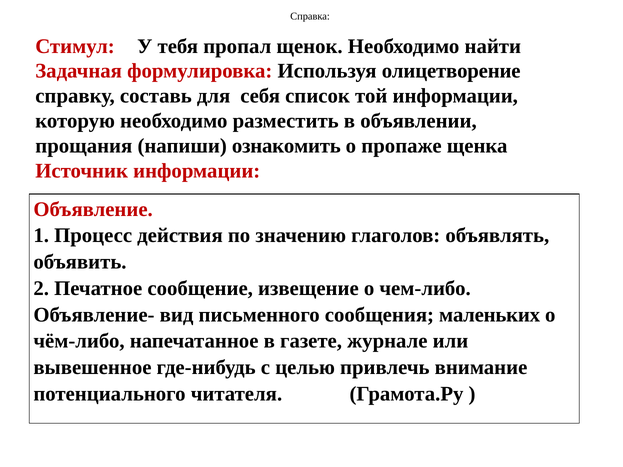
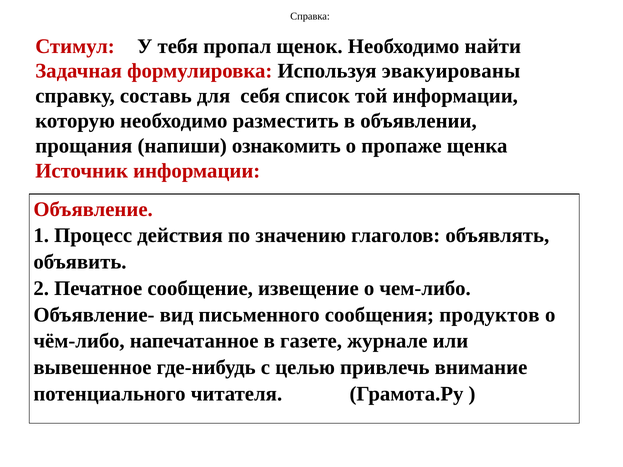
олицетворение: олицетворение -> эвакуированы
маленьких: маленьких -> продуктов
